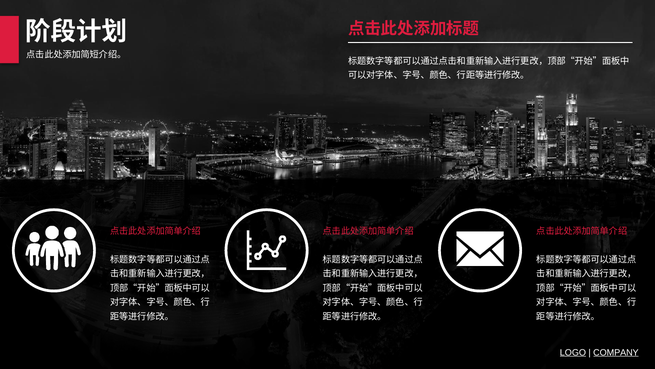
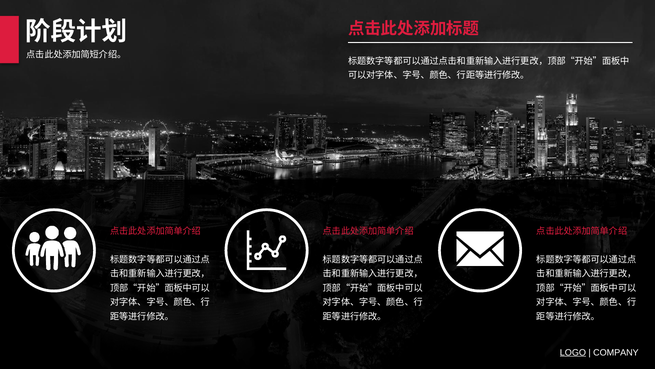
COMPANY underline: present -> none
